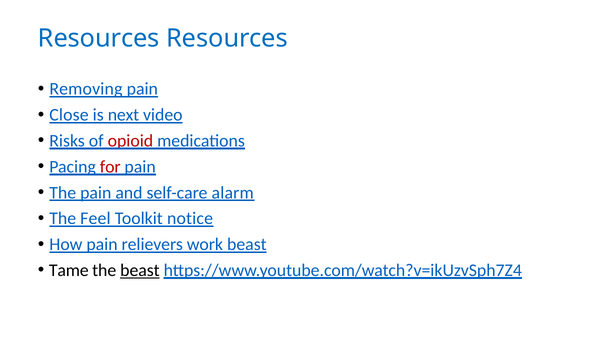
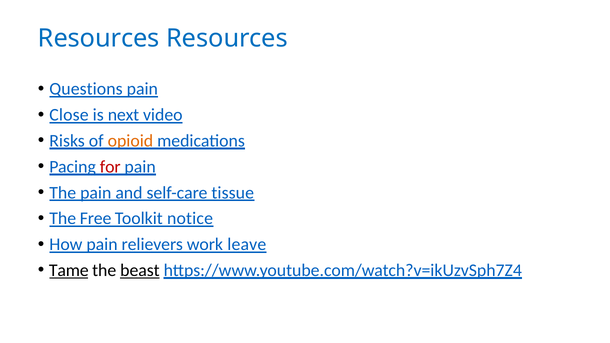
Removing: Removing -> Questions
opioid colour: red -> orange
alarm: alarm -> tissue
Feel: Feel -> Free
work beast: beast -> leave
Tame underline: none -> present
